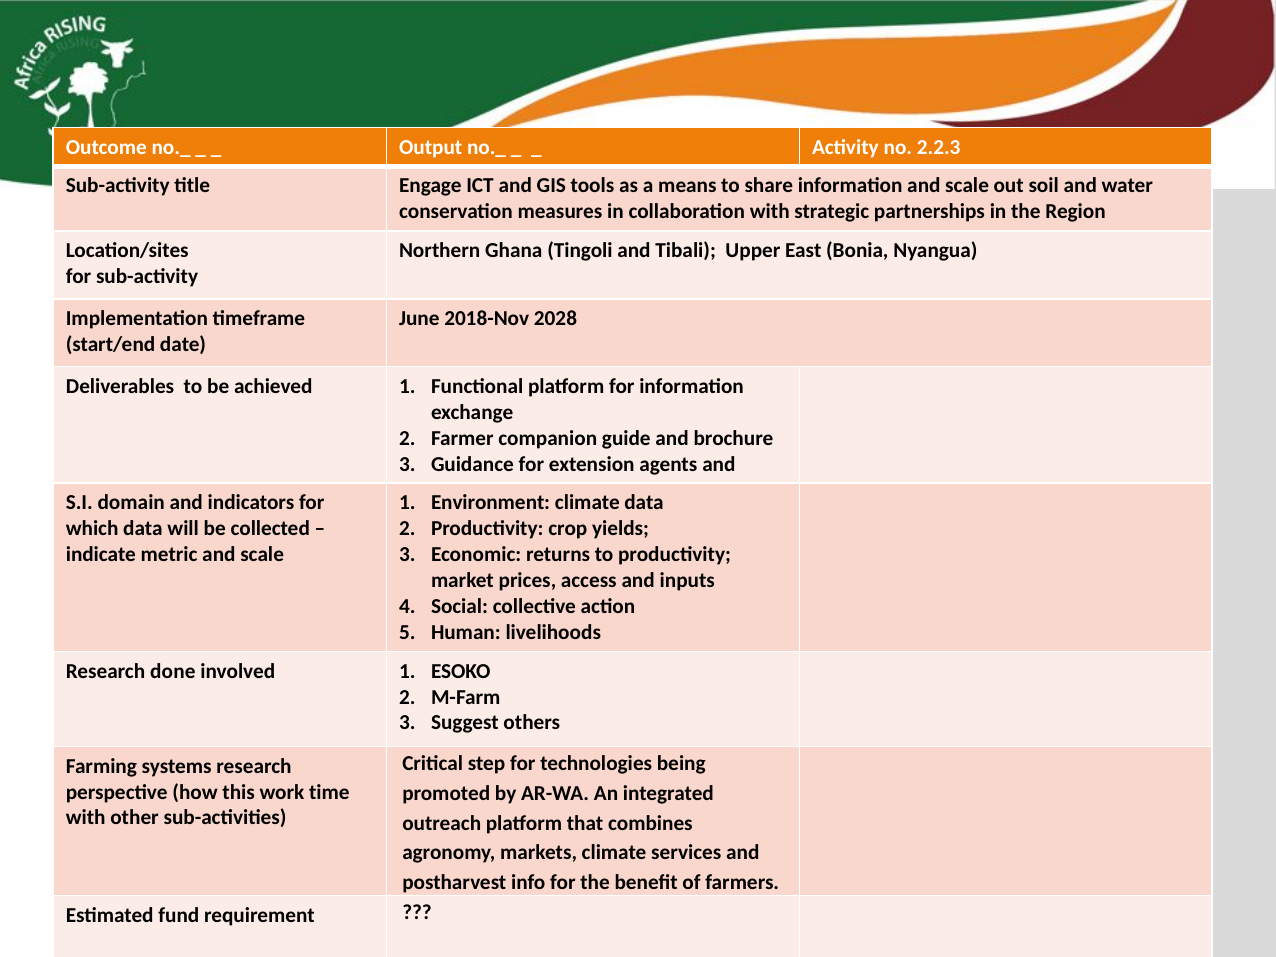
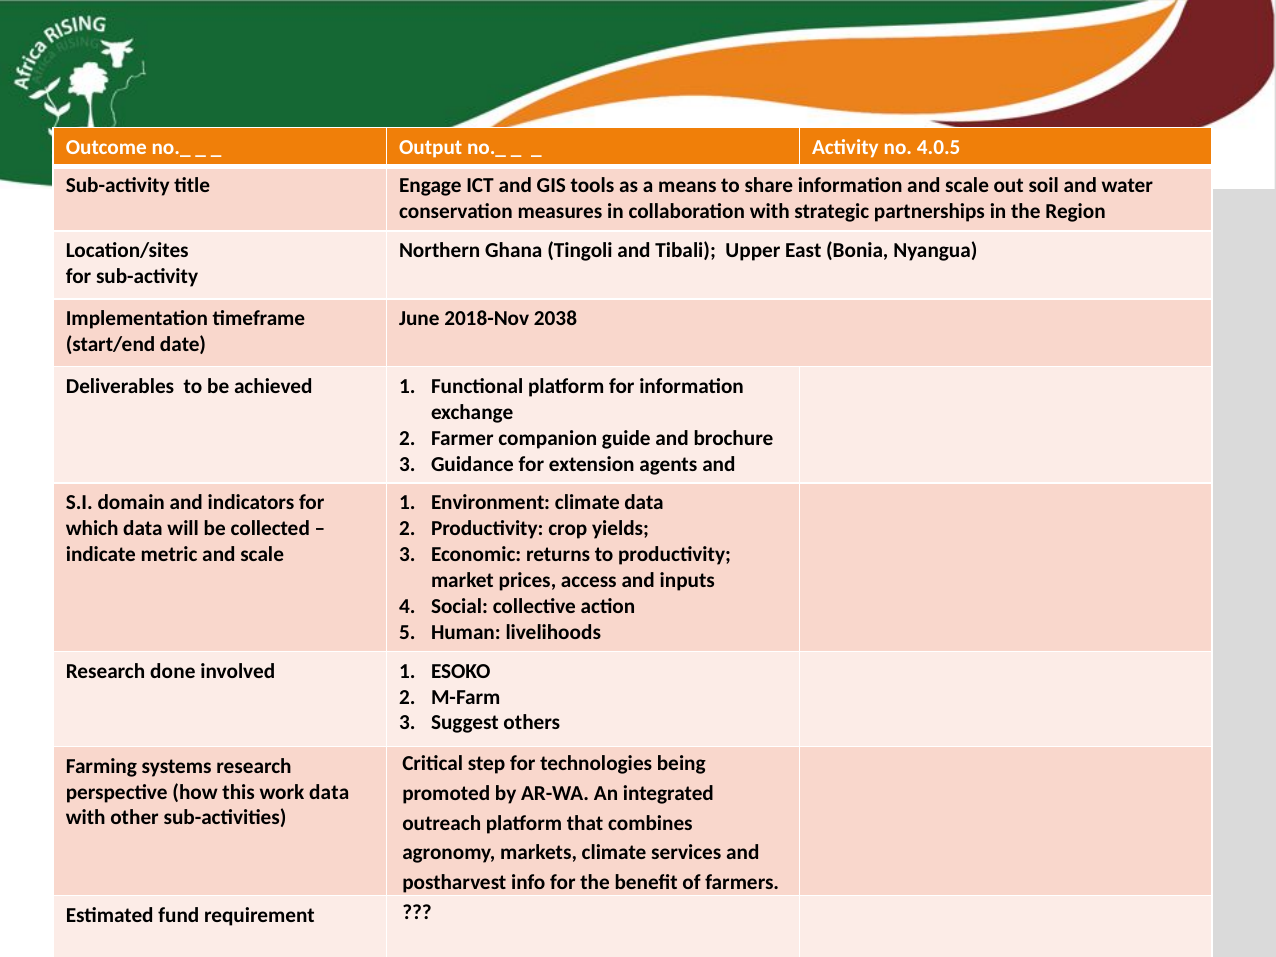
2.2.3: 2.2.3 -> 4.0.5
2028: 2028 -> 2038
work time: time -> data
